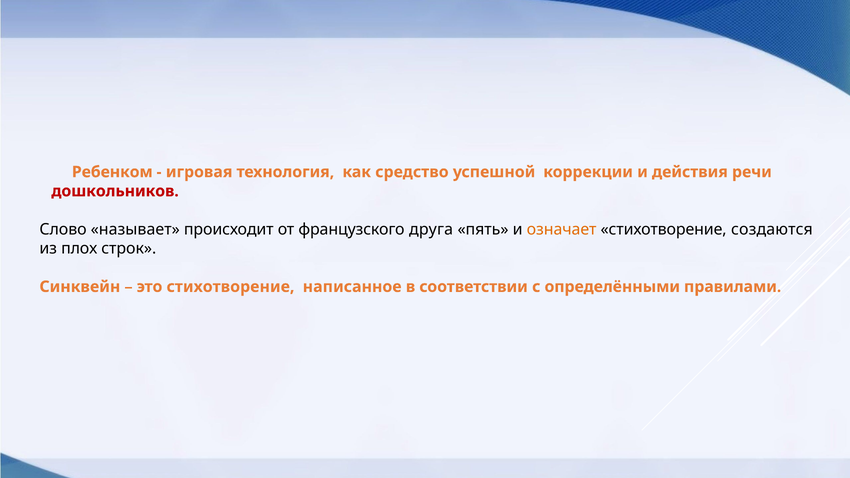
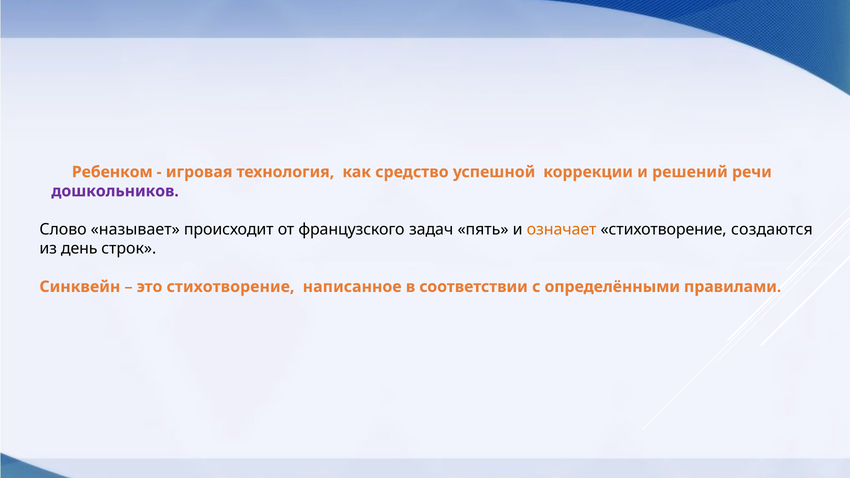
действия: действия -> решений
дошкольников colour: red -> purple
друга: друга -> задач
плох: плох -> день
